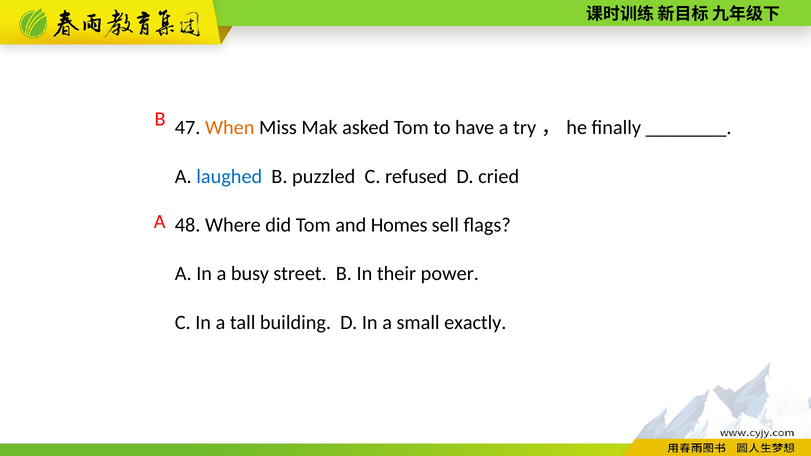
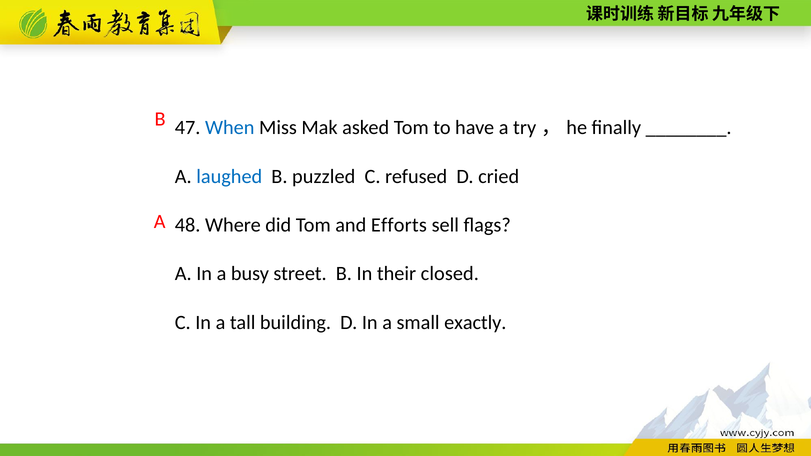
When colour: orange -> blue
Homes: Homes -> Efforts
power: power -> closed
